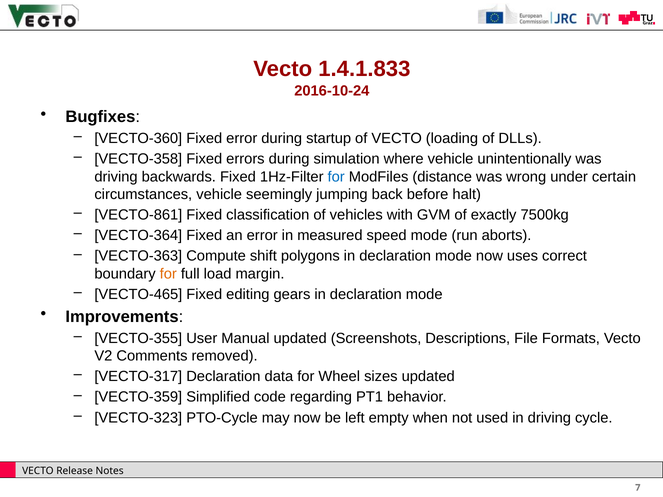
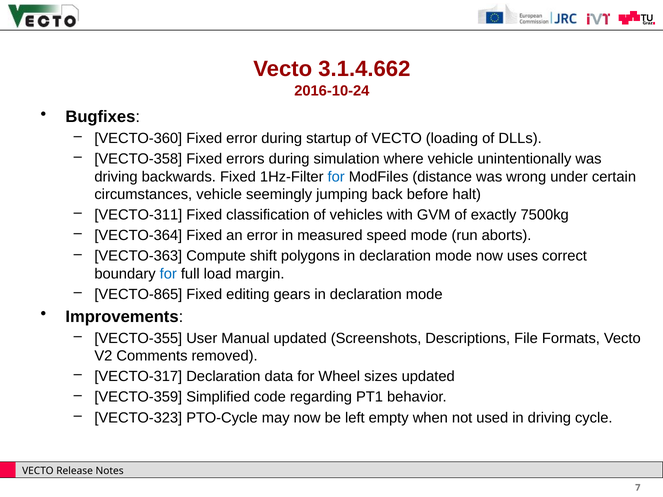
1.4.1.833: 1.4.1.833 -> 3.1.4.662
VECTO-861: VECTO-861 -> VECTO-311
for at (168, 274) colour: orange -> blue
VECTO-465: VECTO-465 -> VECTO-865
